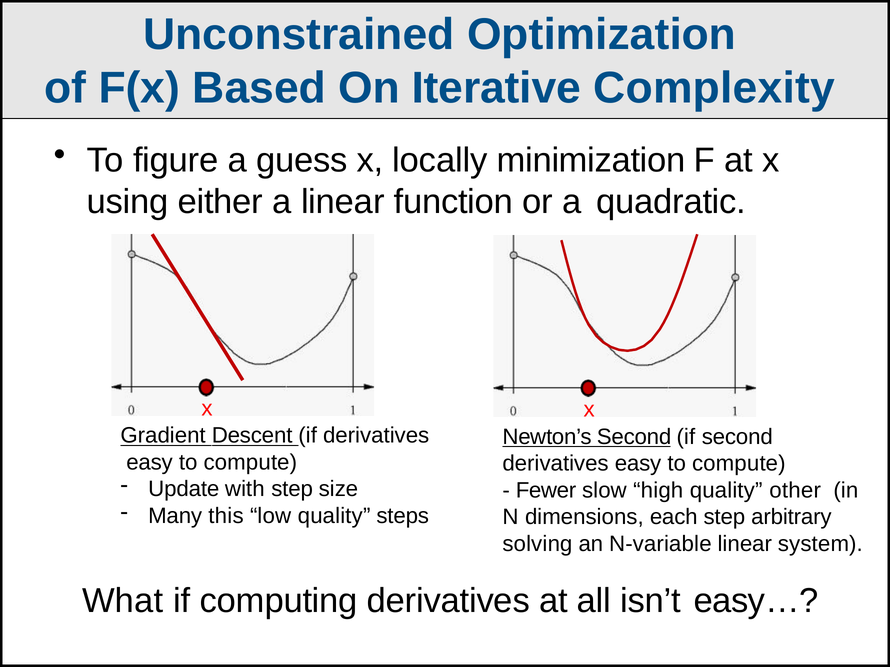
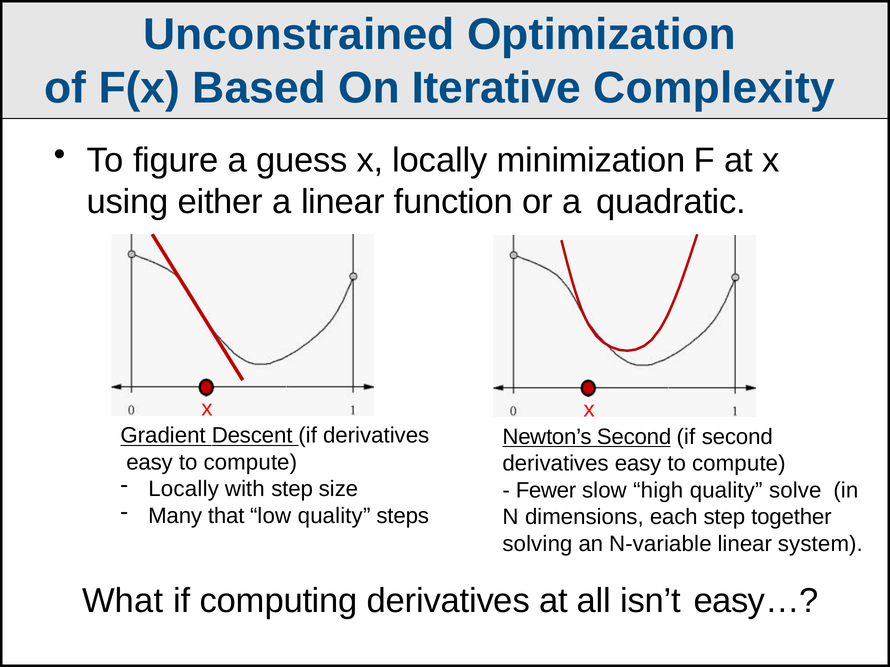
Update at (184, 490): Update -> Locally
other: other -> solve
this: this -> that
arbitrary: arbitrary -> together
